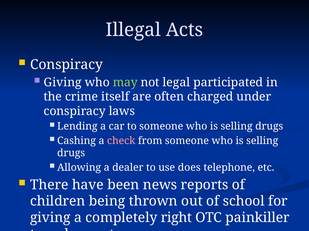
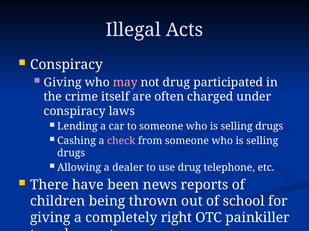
may colour: light green -> pink
not legal: legal -> drug
use does: does -> drug
